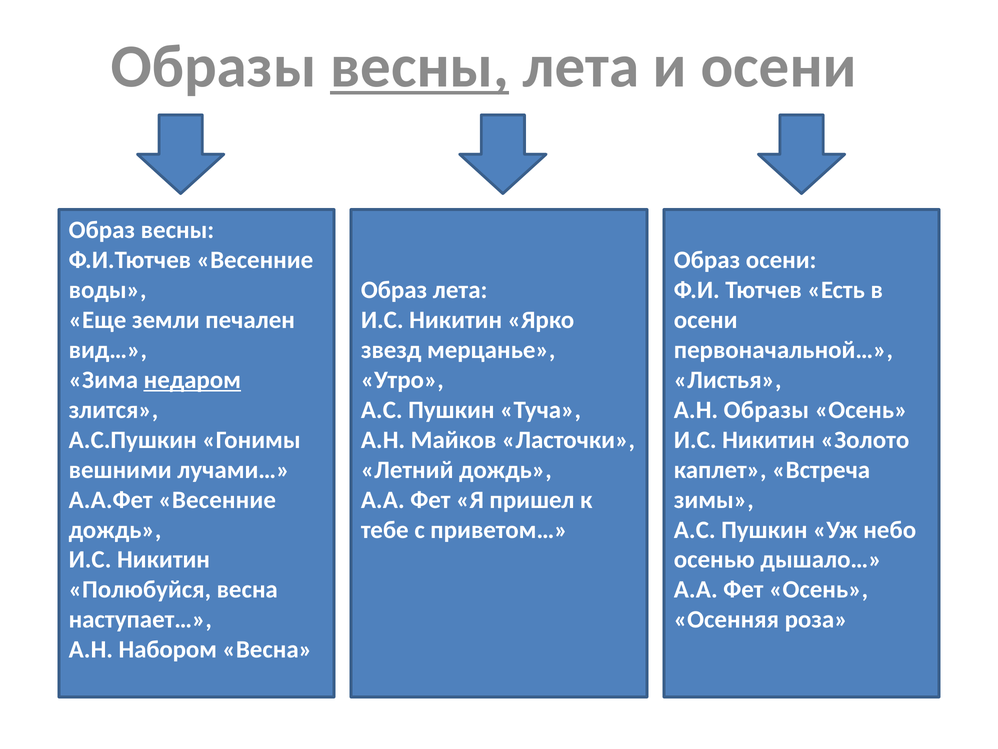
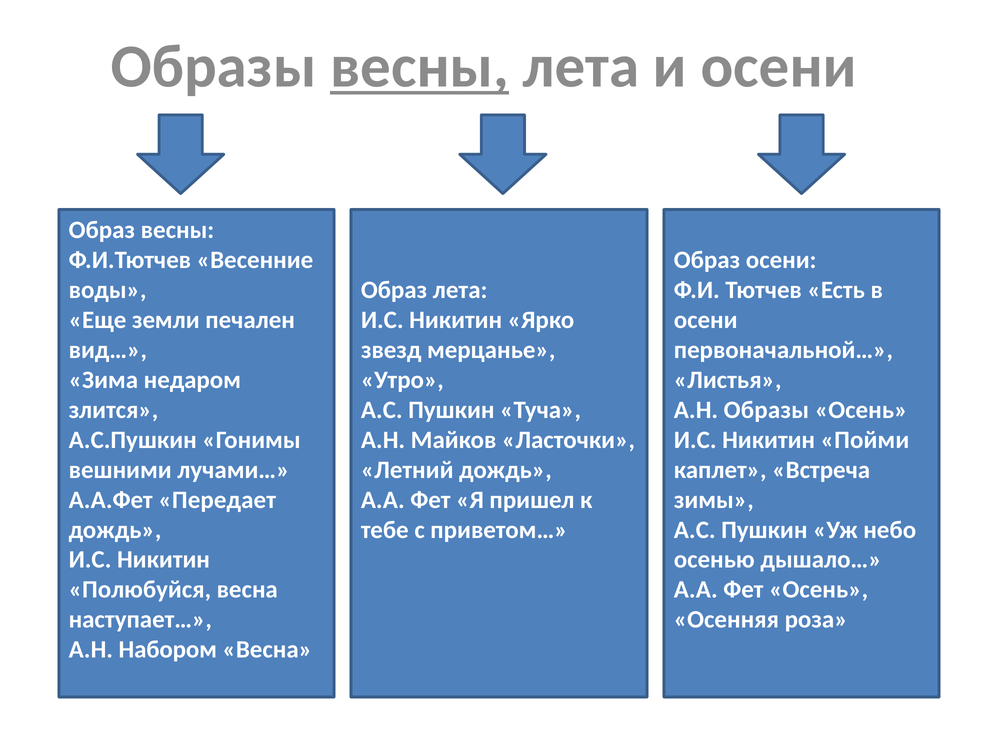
недаром underline: present -> none
Золото: Золото -> Пойми
А.А.Фет Весенние: Весенние -> Передает
